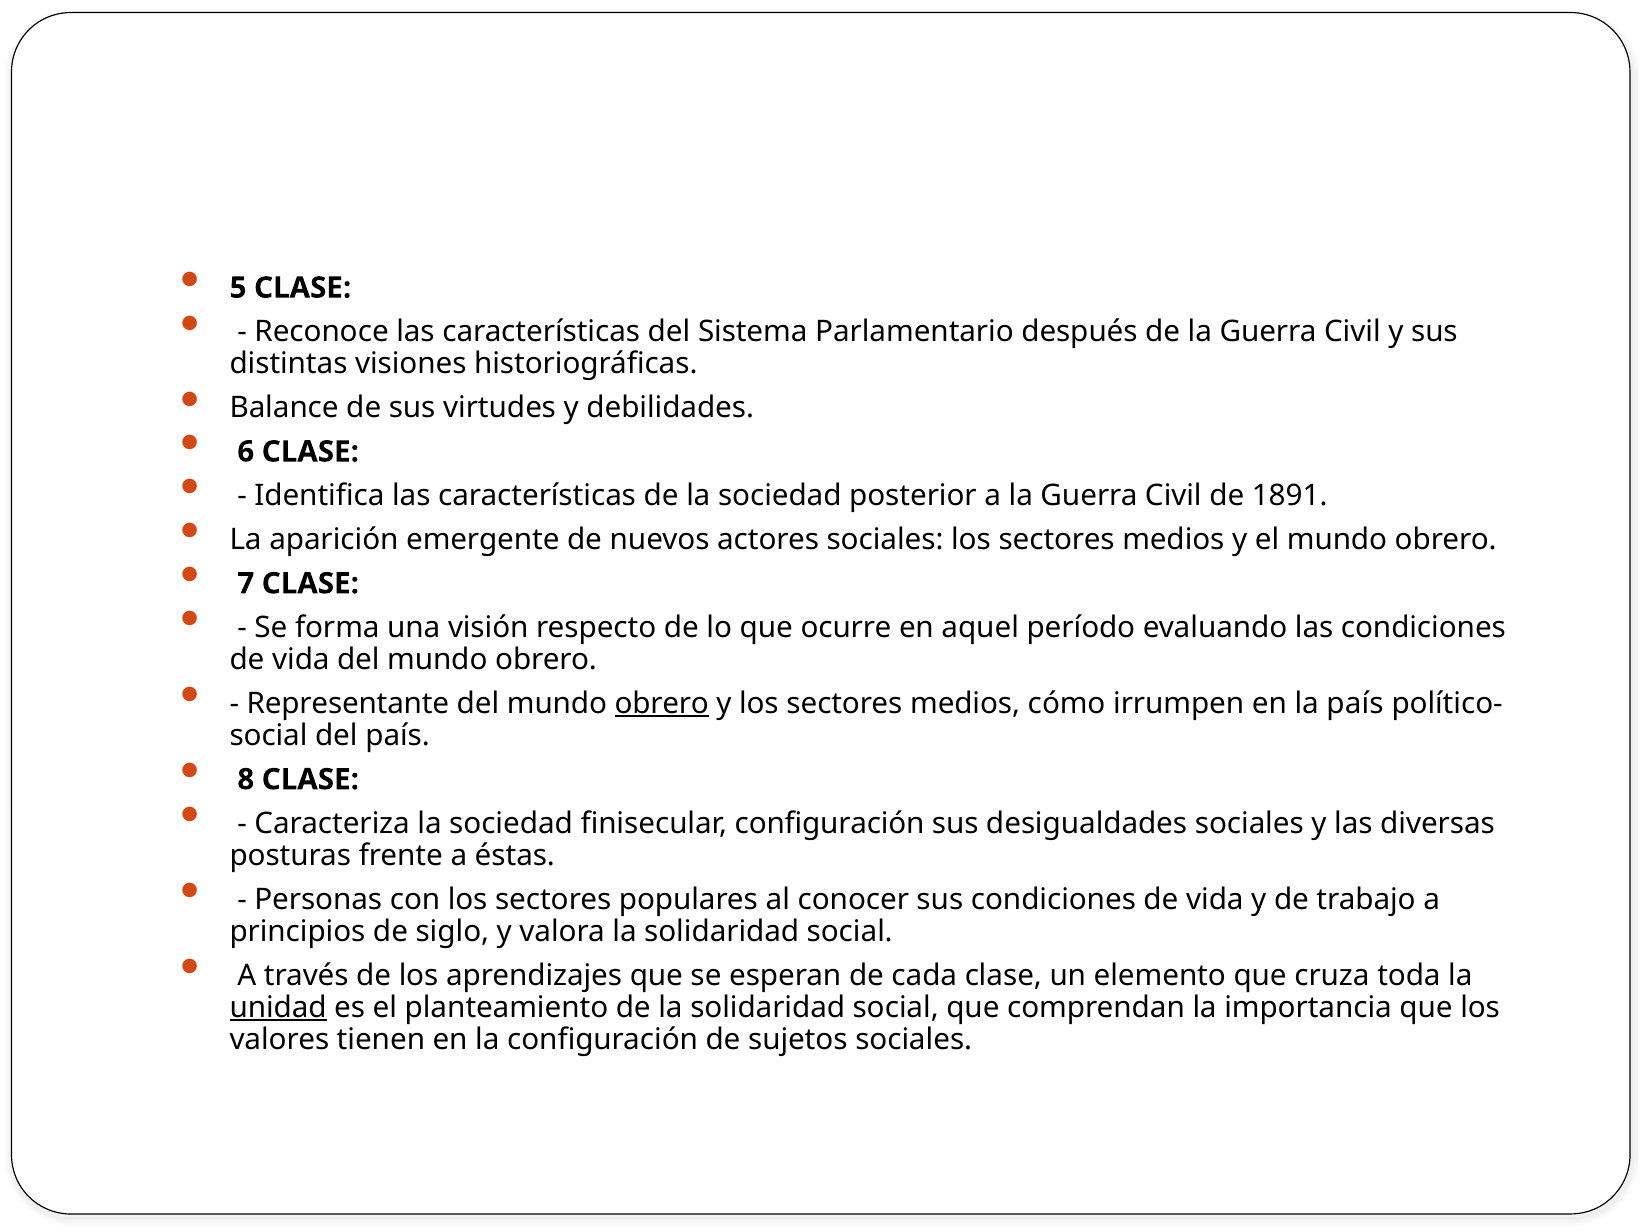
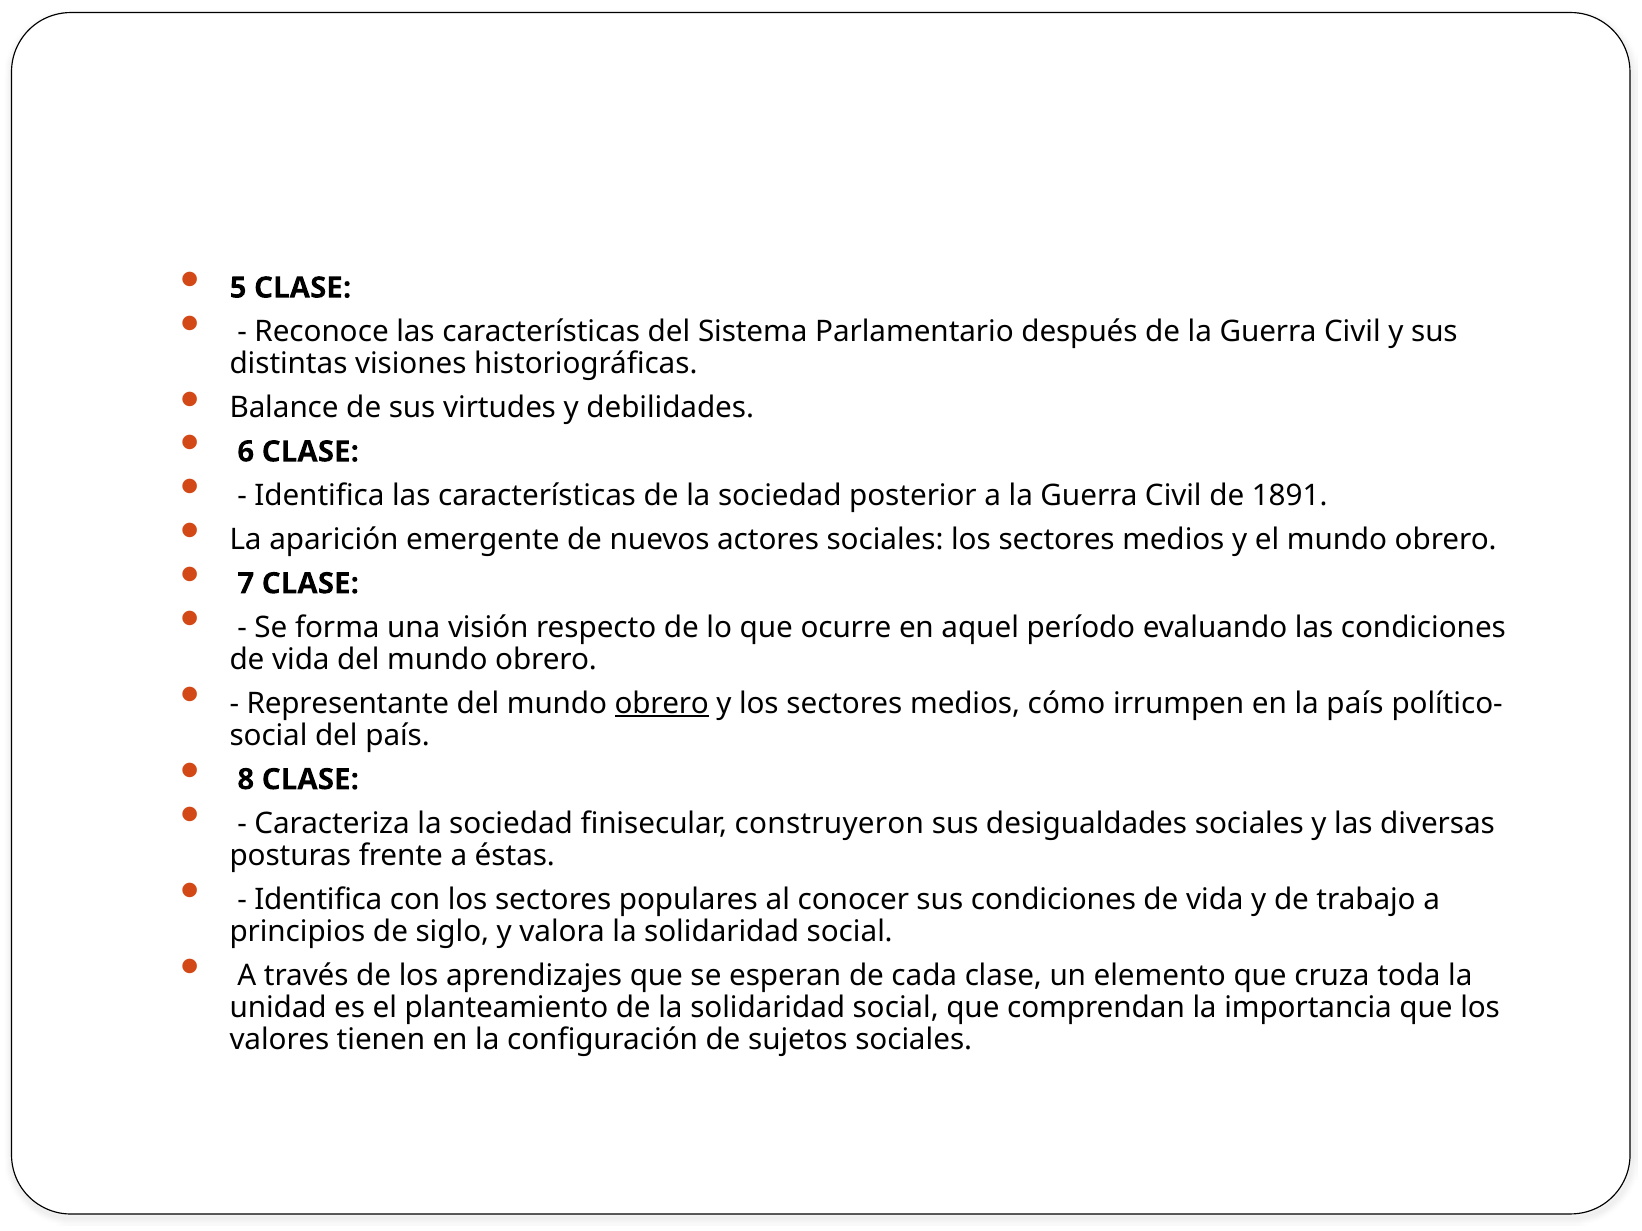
finisecular configuración: configuración -> construyeron
Personas at (318, 900): Personas -> Identifica
unidad underline: present -> none
